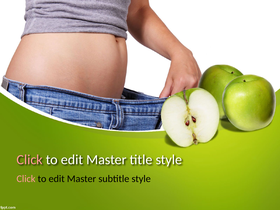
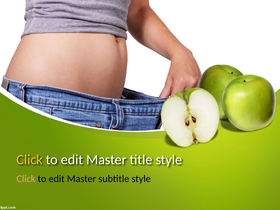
Click at (30, 160) colour: pink -> yellow
